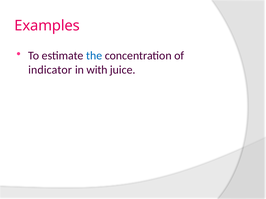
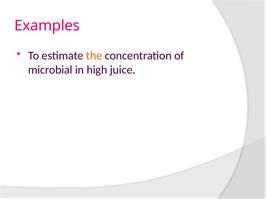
the colour: blue -> orange
indicator: indicator -> microbial
with: with -> high
